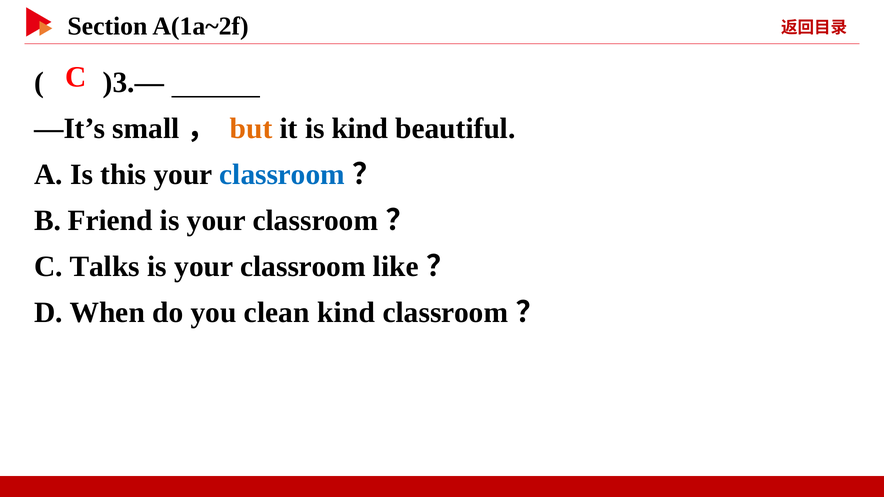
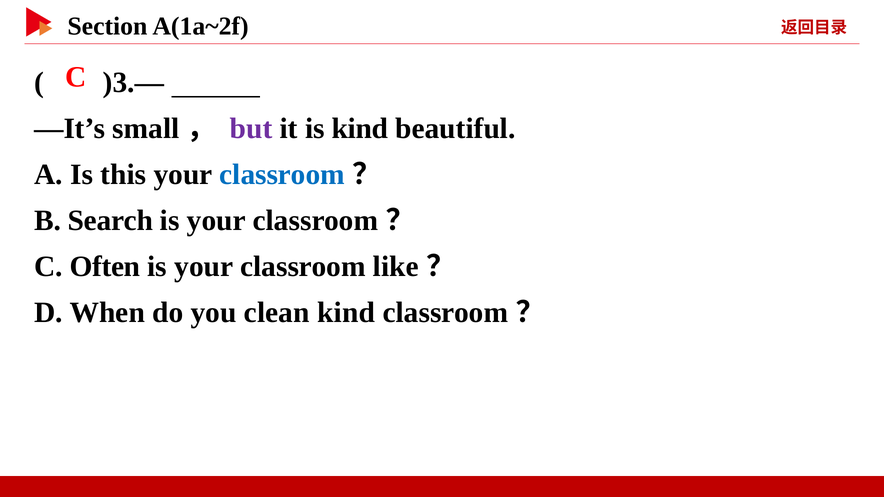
but colour: orange -> purple
Friend: Friend -> Search
Talks: Talks -> Often
